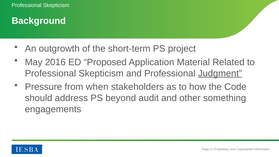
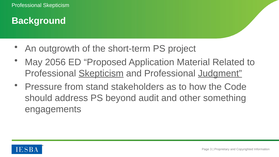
2016: 2016 -> 2056
Skepticism at (101, 73) underline: none -> present
when: when -> stand
